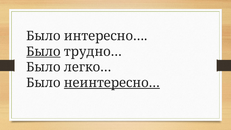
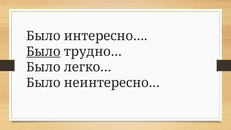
неинтересно… underline: present -> none
